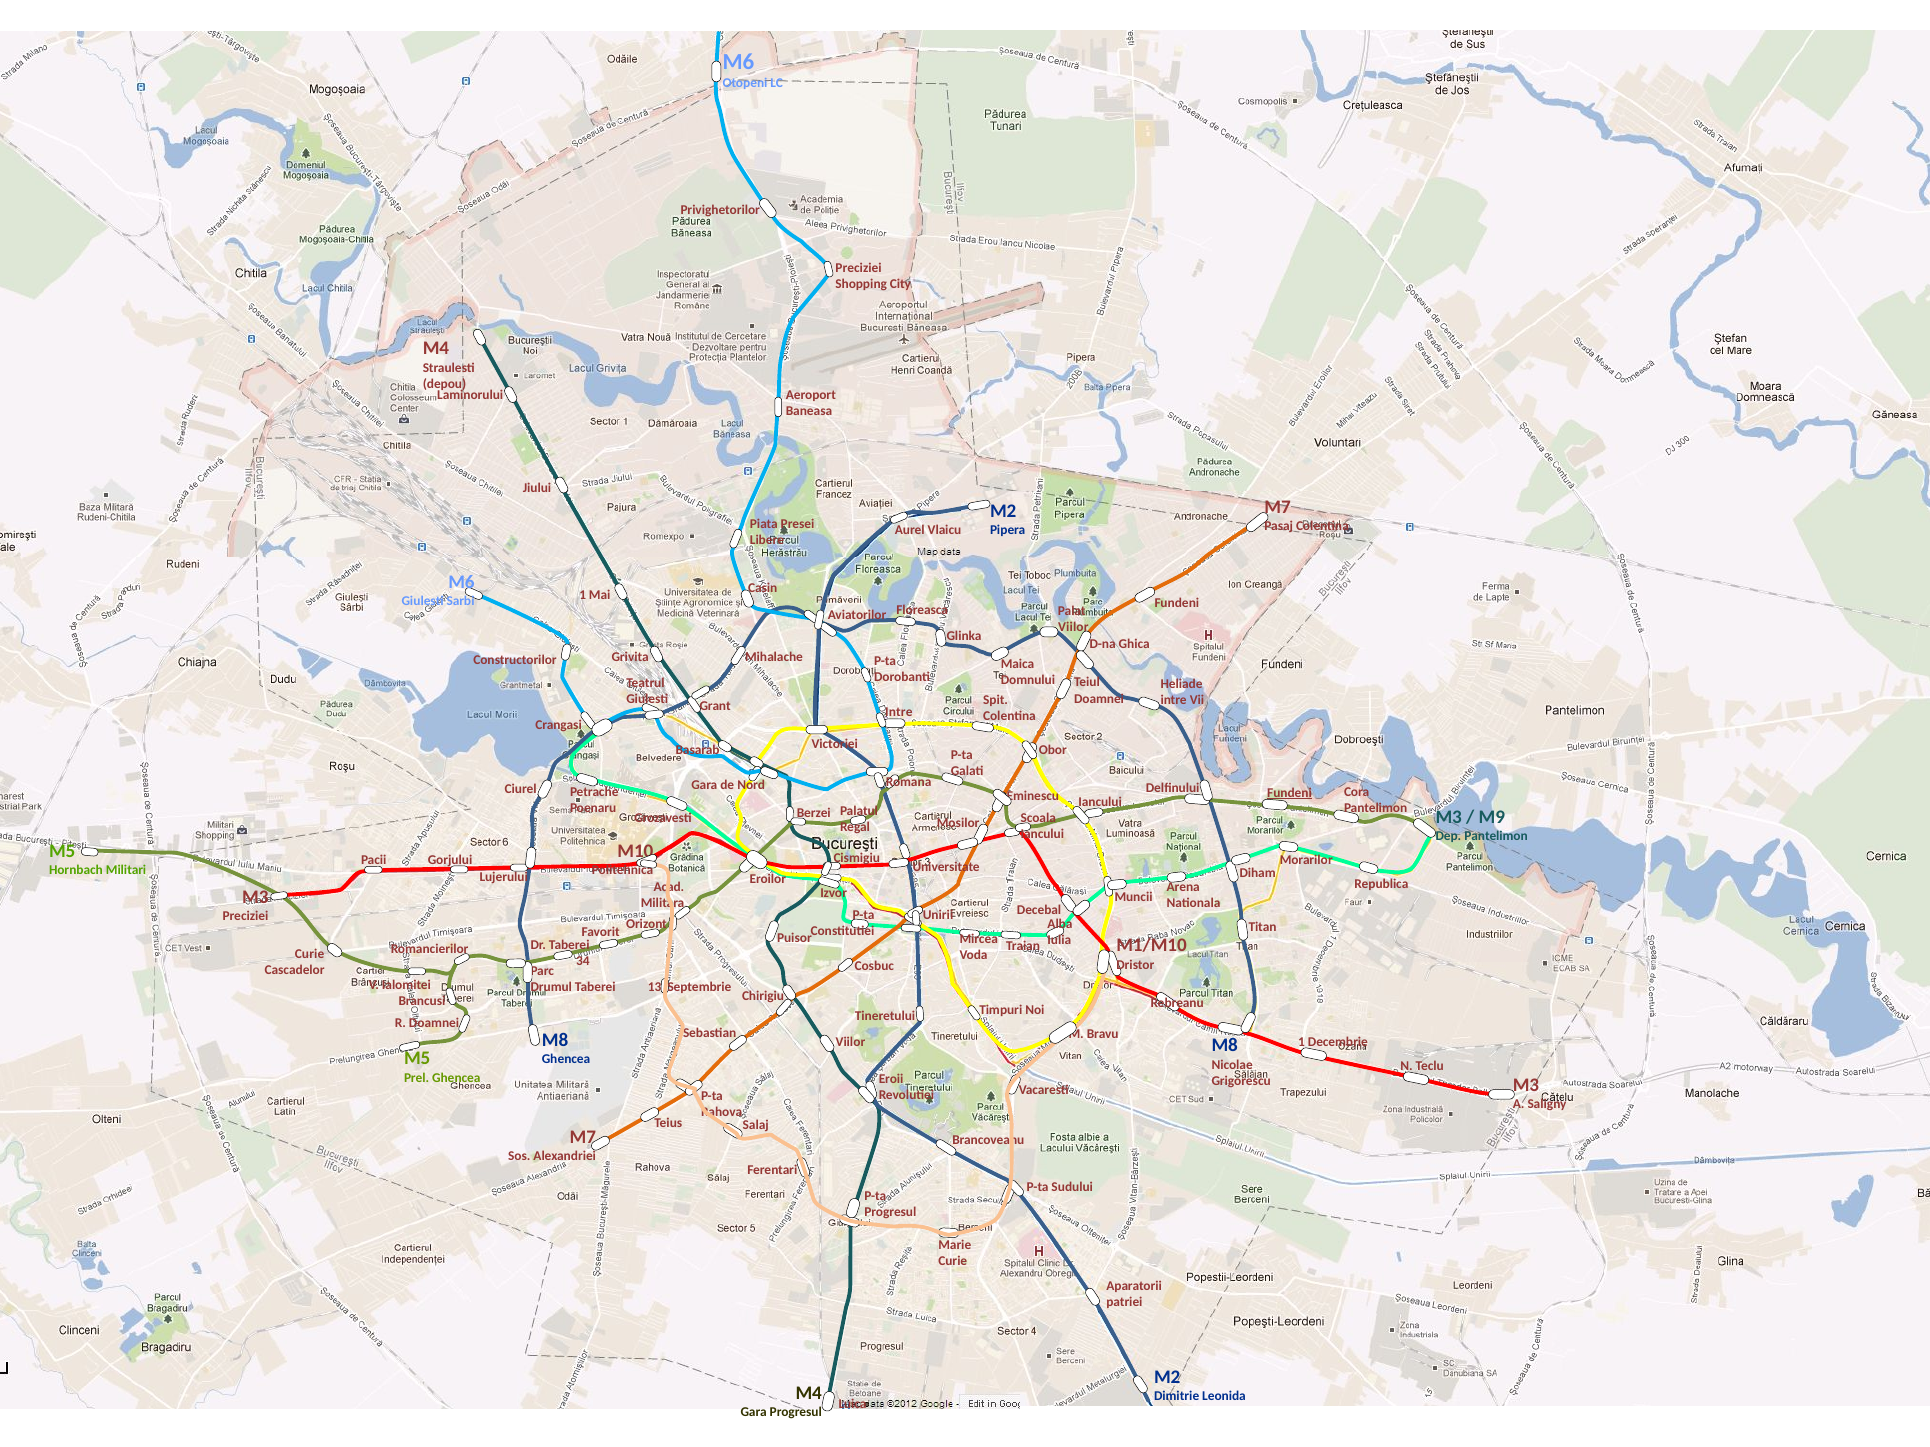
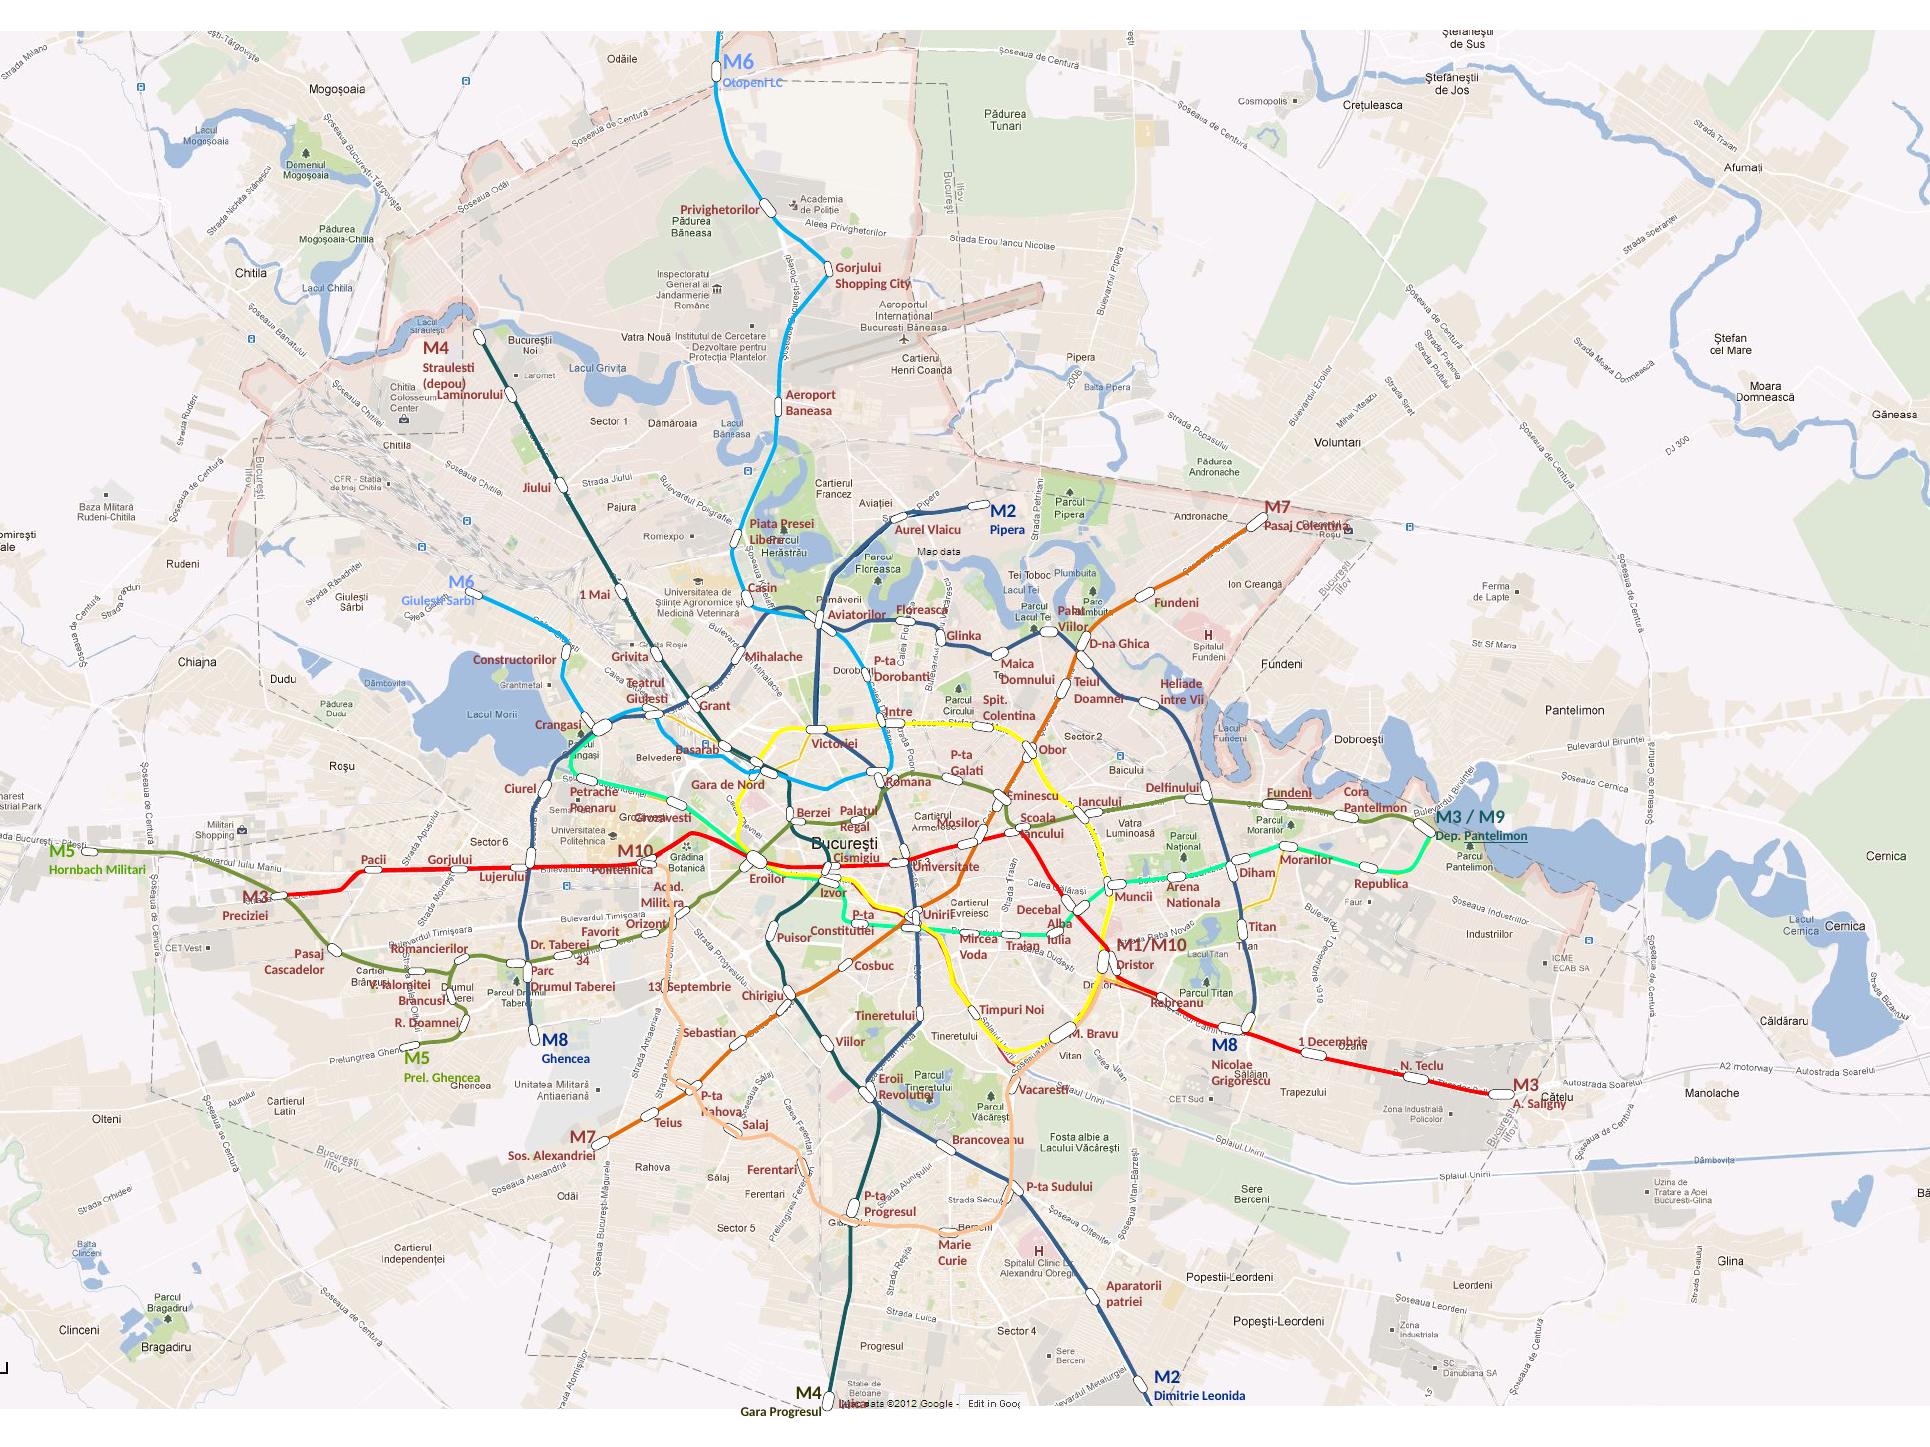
Preciziei at (859, 268): Preciziei -> Gorjului
Pantelimon at (1496, 837) underline: none -> present
Curie at (310, 954): Curie -> Pasaj
